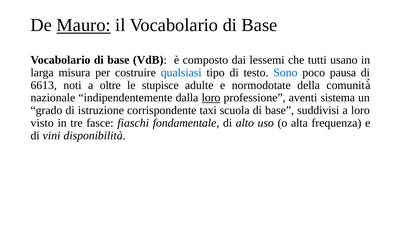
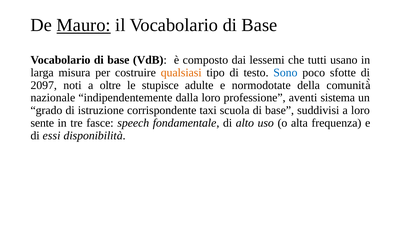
qualsiasi colour: blue -> orange
pausa: pausa -> sfotte
6613: 6613 -> 2097
loro at (211, 98) underline: present -> none
visto: visto -> sente
fiaschi: fiaschi -> speech
vini: vini -> essi
